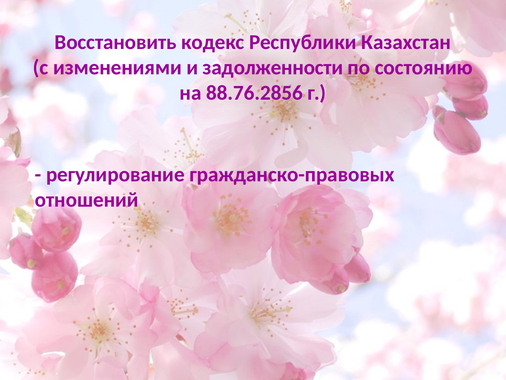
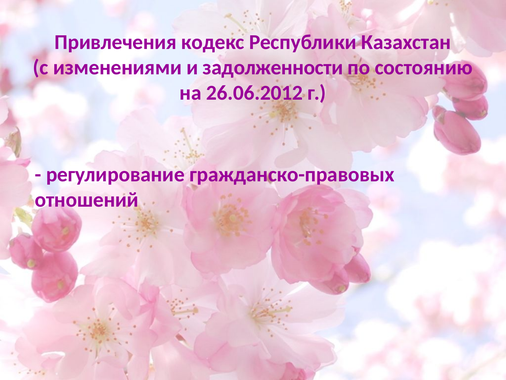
Восстановить: Восстановить -> Привлечения
88.76.2856: 88.76.2856 -> 26.06.2012
